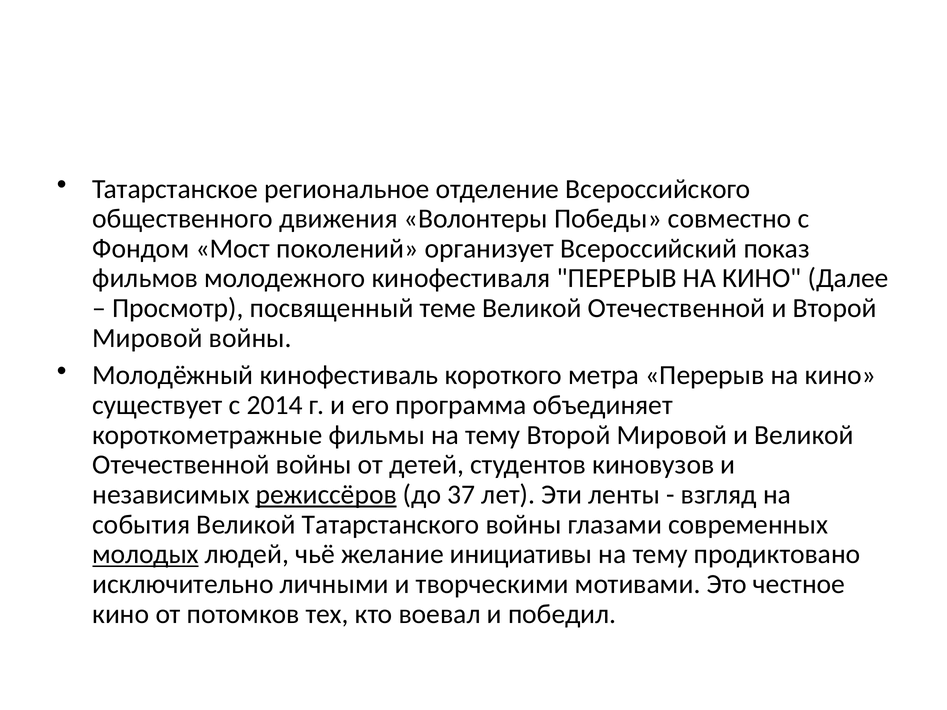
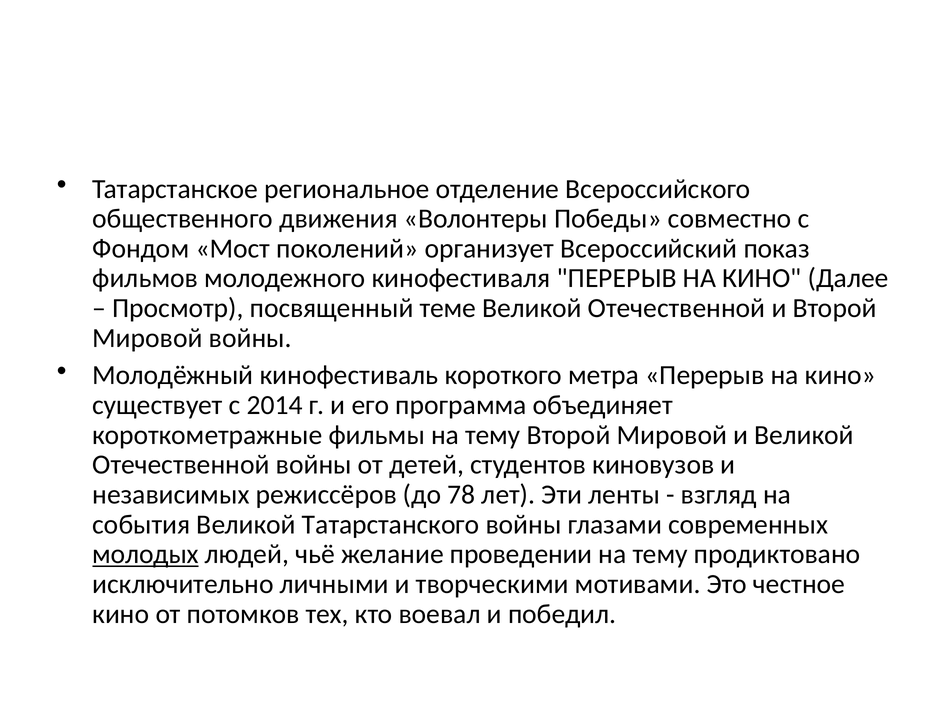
режиссёров underline: present -> none
37: 37 -> 78
инициативы: инициативы -> проведении
